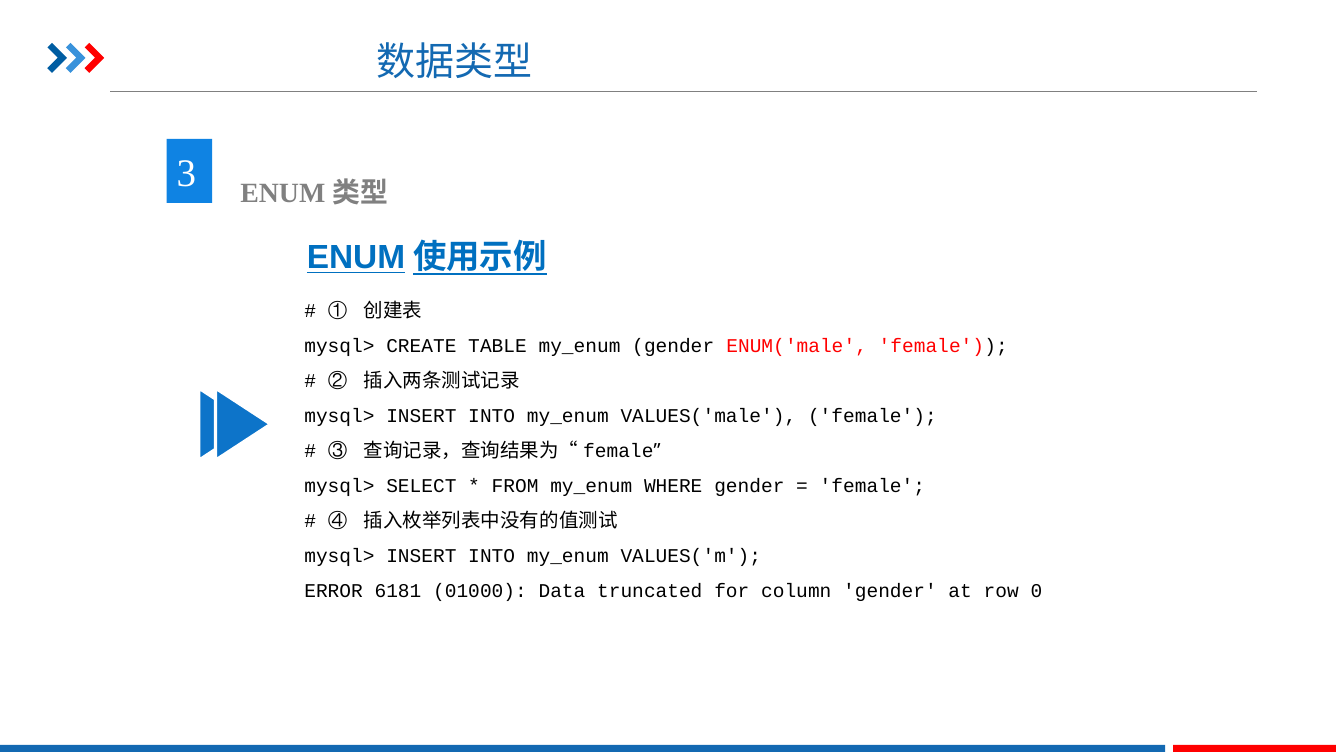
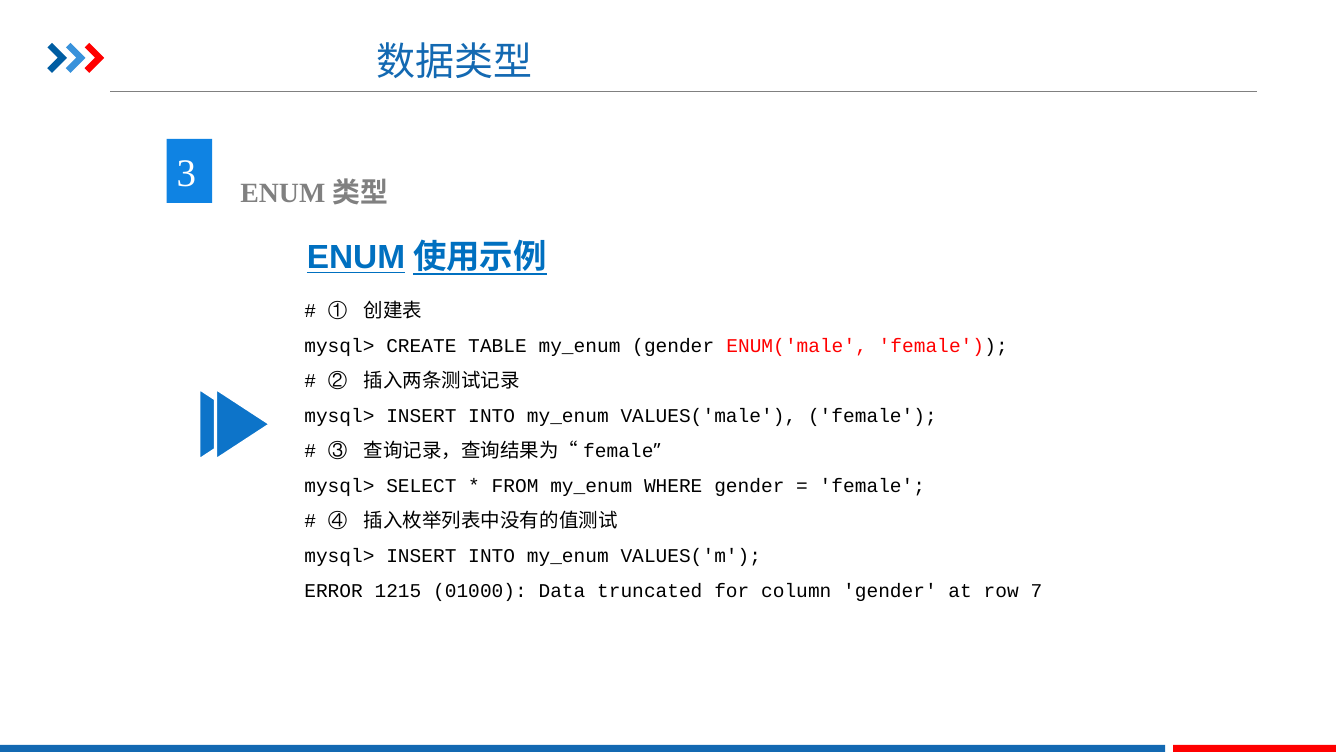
6181: 6181 -> 1215
0: 0 -> 7
